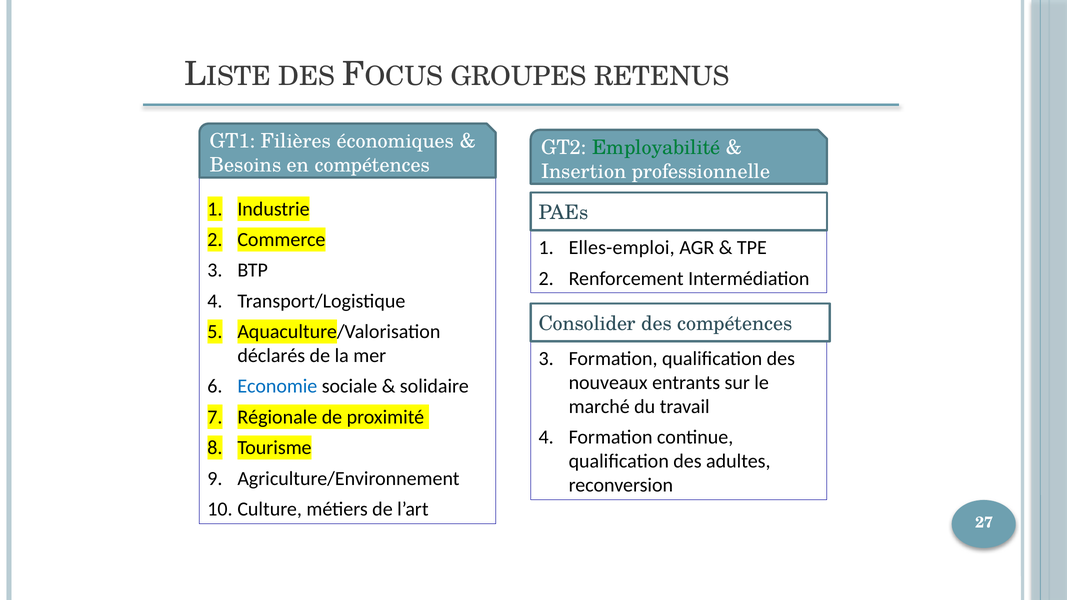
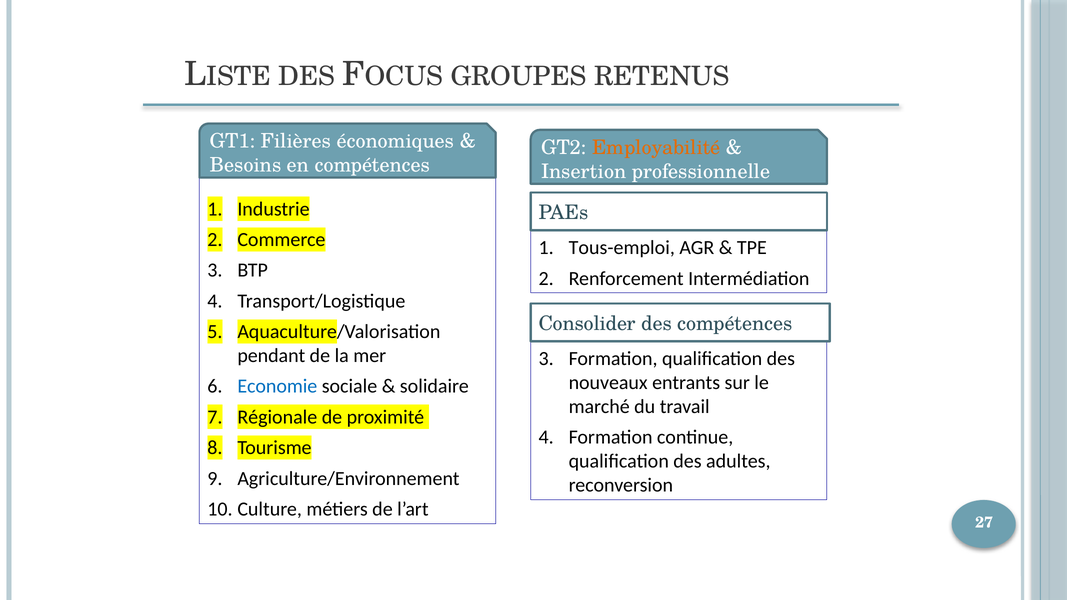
Employabilité colour: green -> orange
Elles-emploi: Elles-emploi -> Tous-emploi
déclarés: déclarés -> pendant
